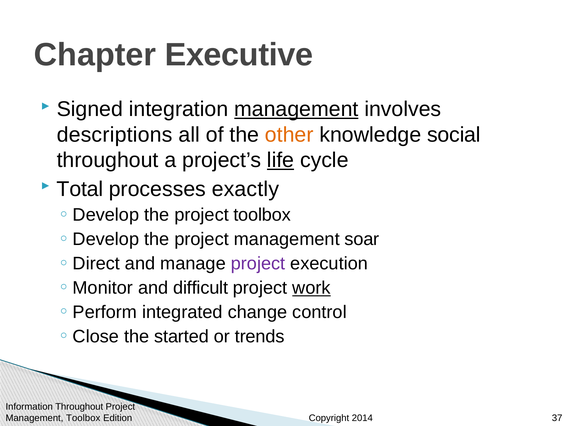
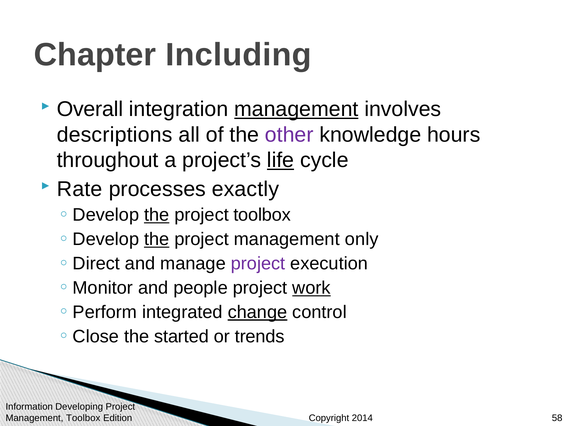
Executive: Executive -> Including
Signed: Signed -> Overall
other colour: orange -> purple
social: social -> hours
Total: Total -> Rate
the at (157, 215) underline: none -> present
the at (157, 239) underline: none -> present
soar: soar -> only
difficult: difficult -> people
change underline: none -> present
Information Throughout: Throughout -> Developing
37: 37 -> 58
